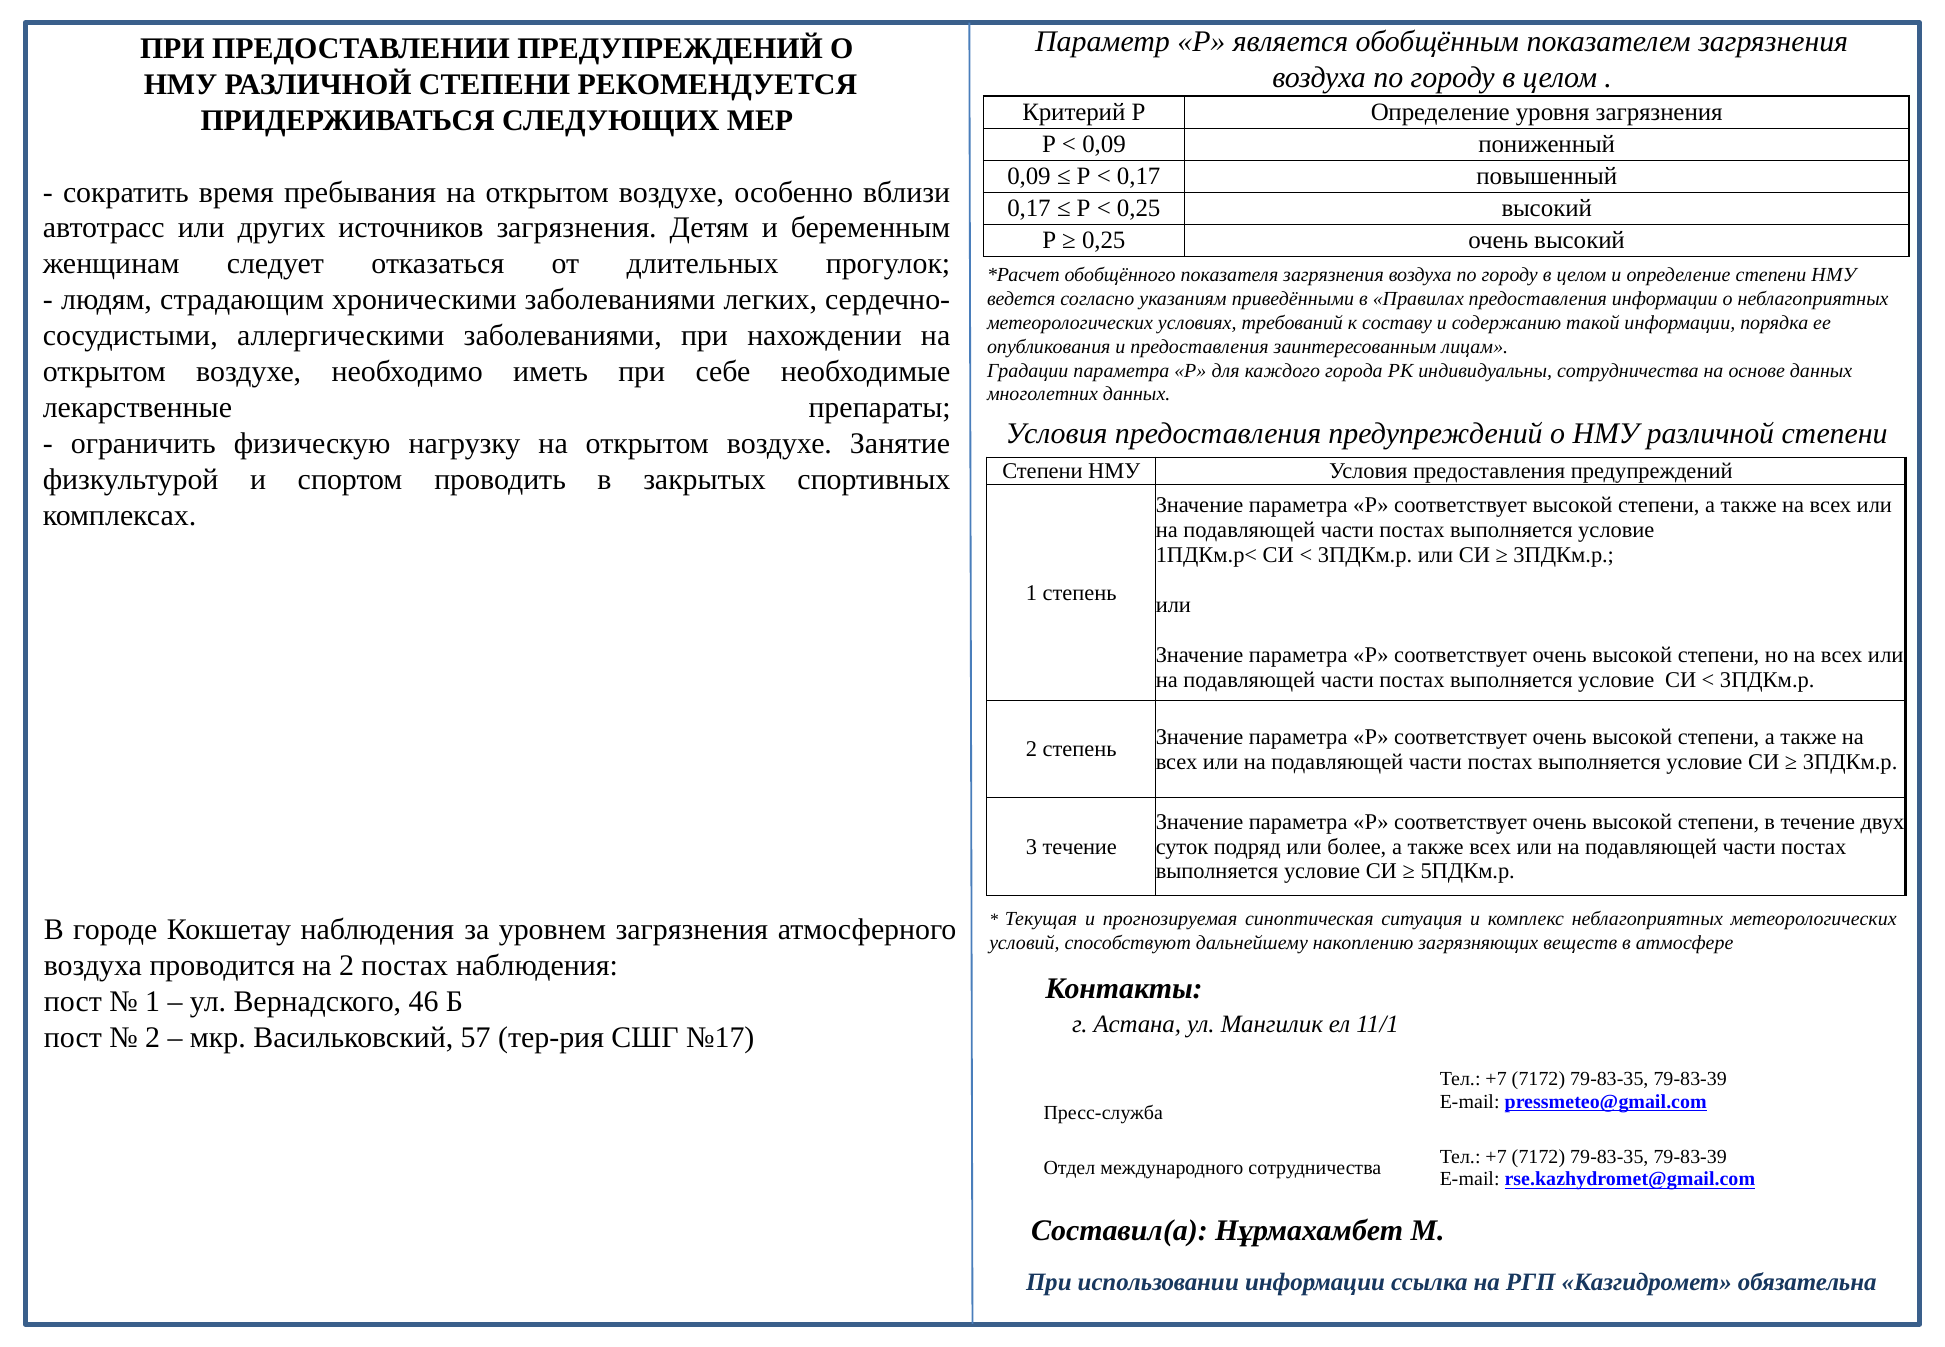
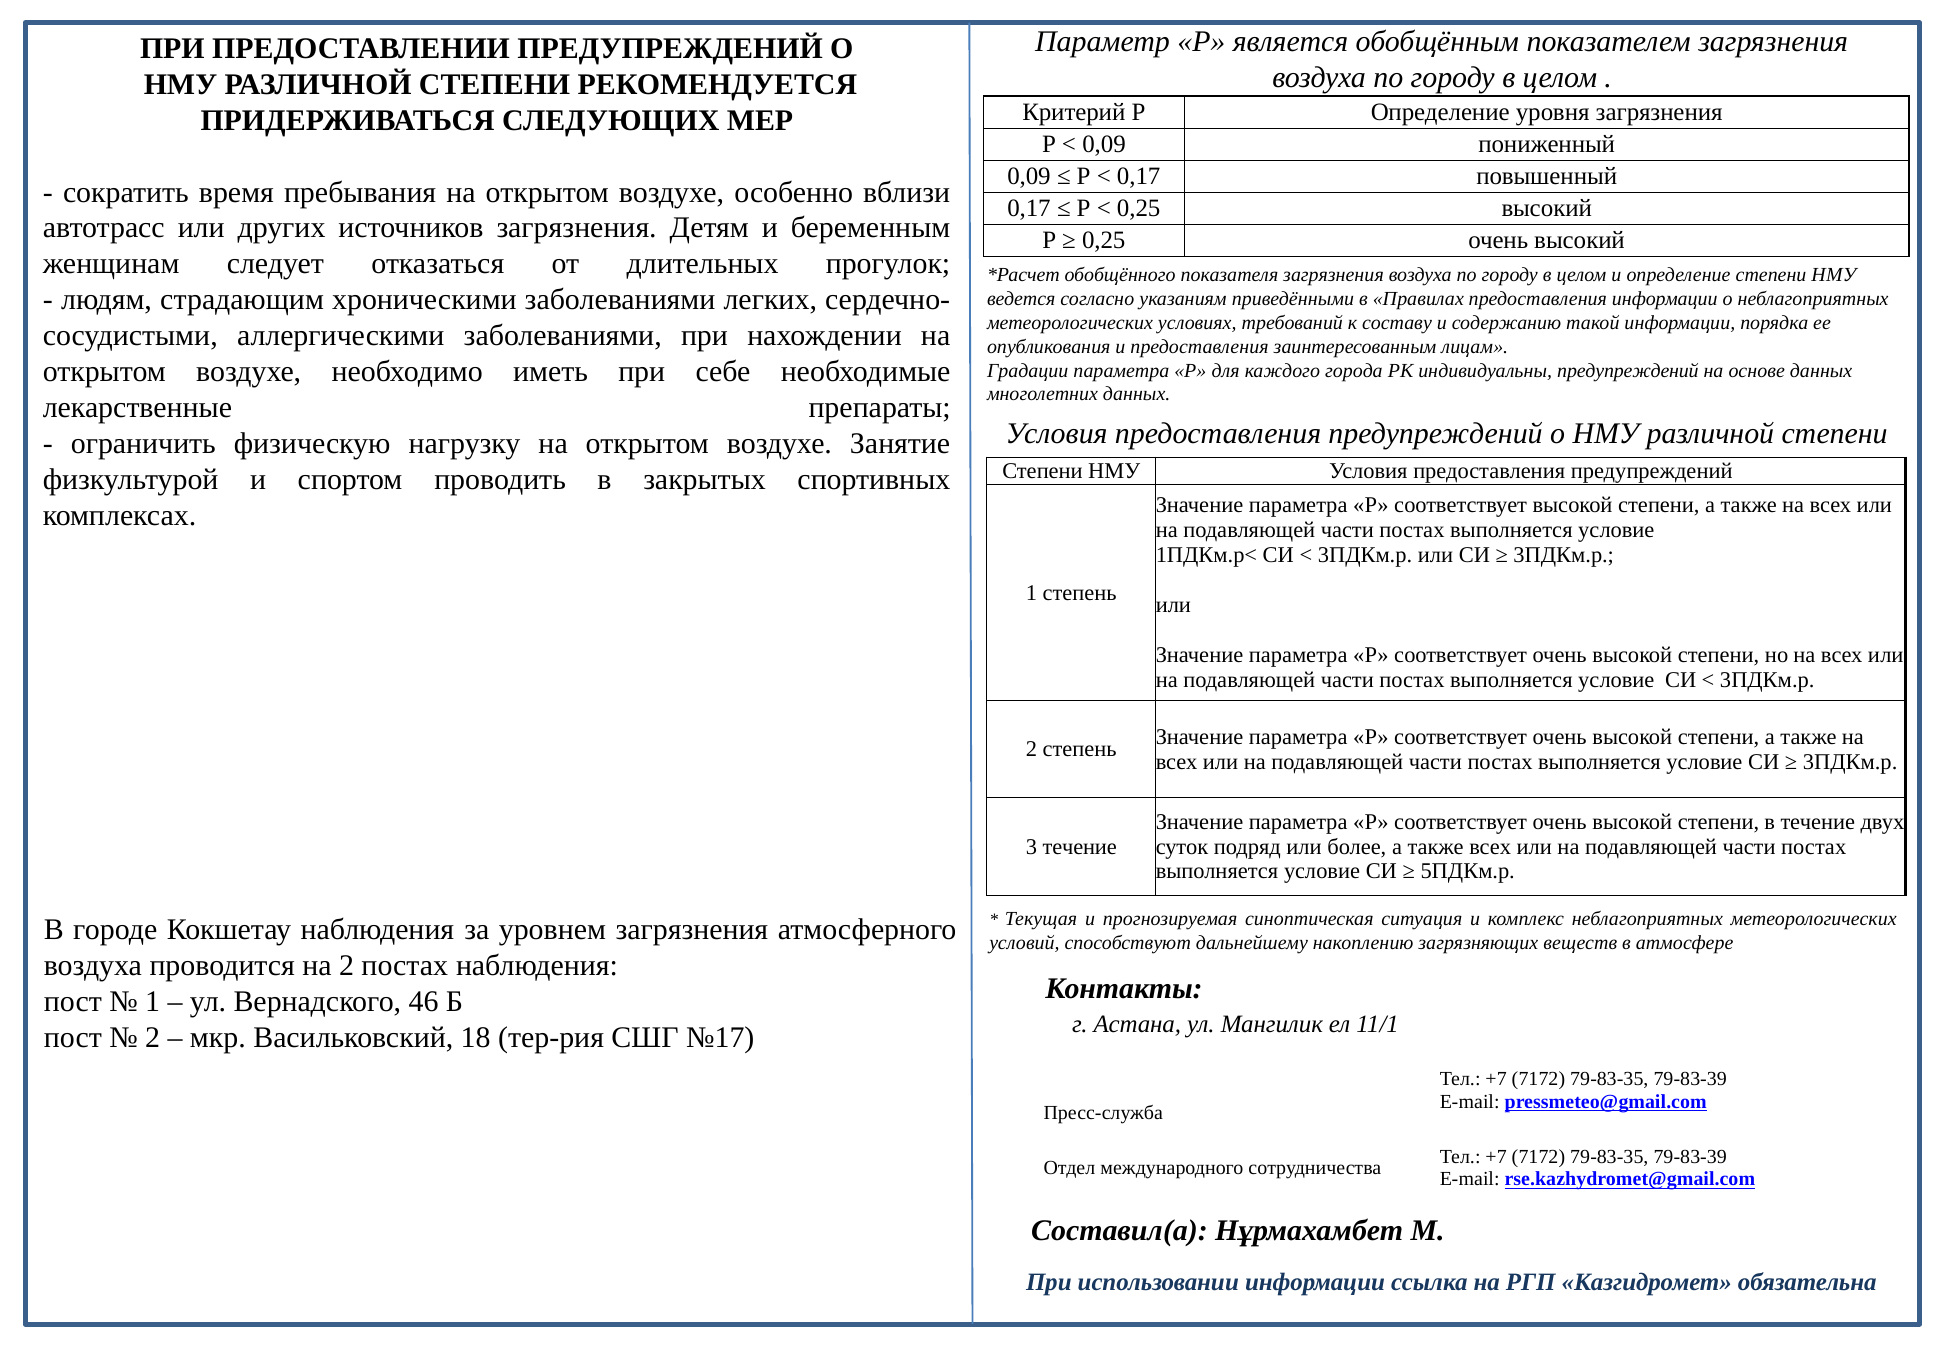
индивидуальны сотрудничества: сотрудничества -> предупреждений
57: 57 -> 18
